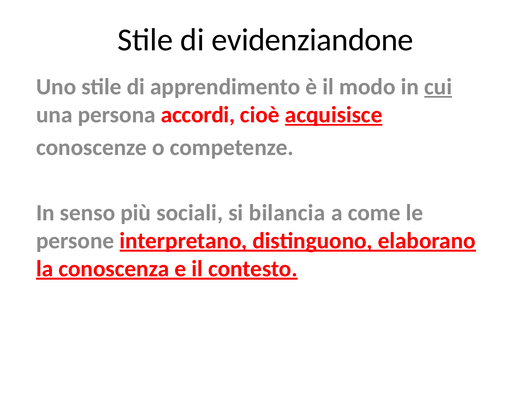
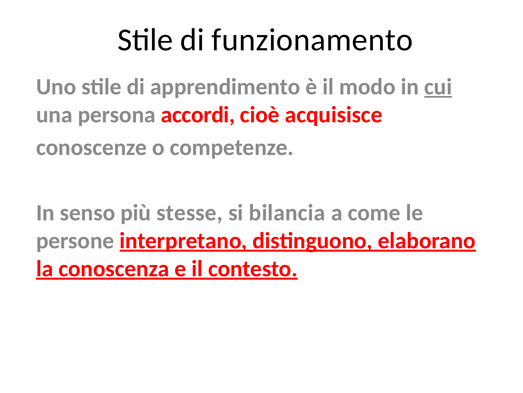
evidenziandone: evidenziandone -> funzionamento
acquisisce underline: present -> none
sociali: sociali -> stesse
